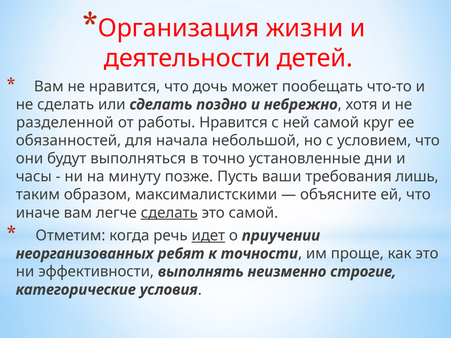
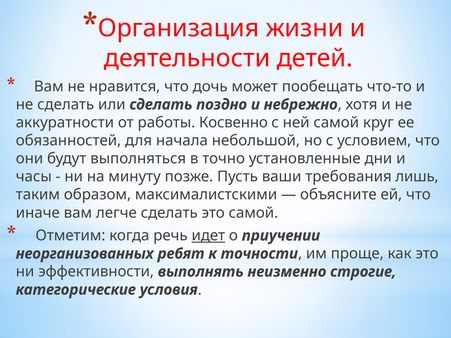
разделенной: разделенной -> аккуратности
работы Нравится: Нравится -> Косвенно
сделать at (169, 213) underline: present -> none
